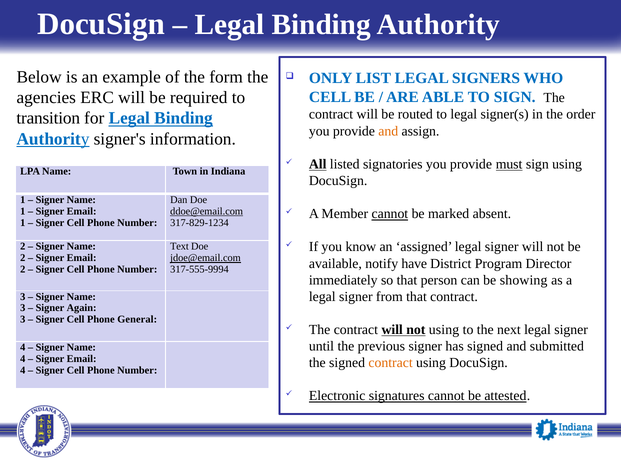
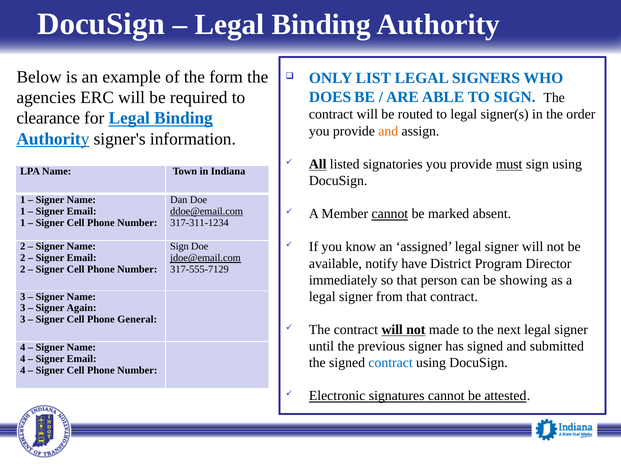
CELL at (330, 97): CELL -> DOES
transition: transition -> clearance
317-829-1234: 317-829-1234 -> 317-311-1234
Text at (179, 246): Text -> Sign
317-555-9994: 317-555-9994 -> 317-555-7129
not using: using -> made
contract at (391, 363) colour: orange -> blue
